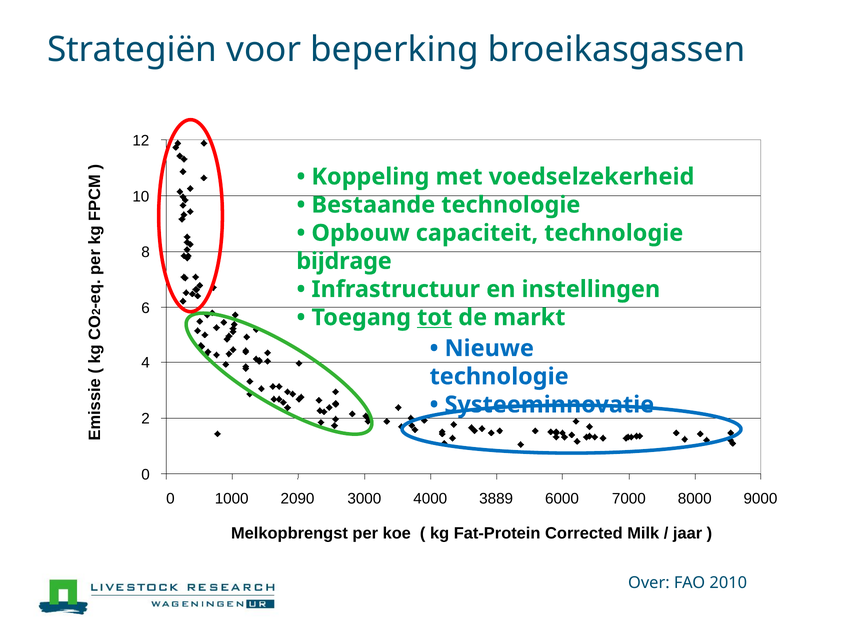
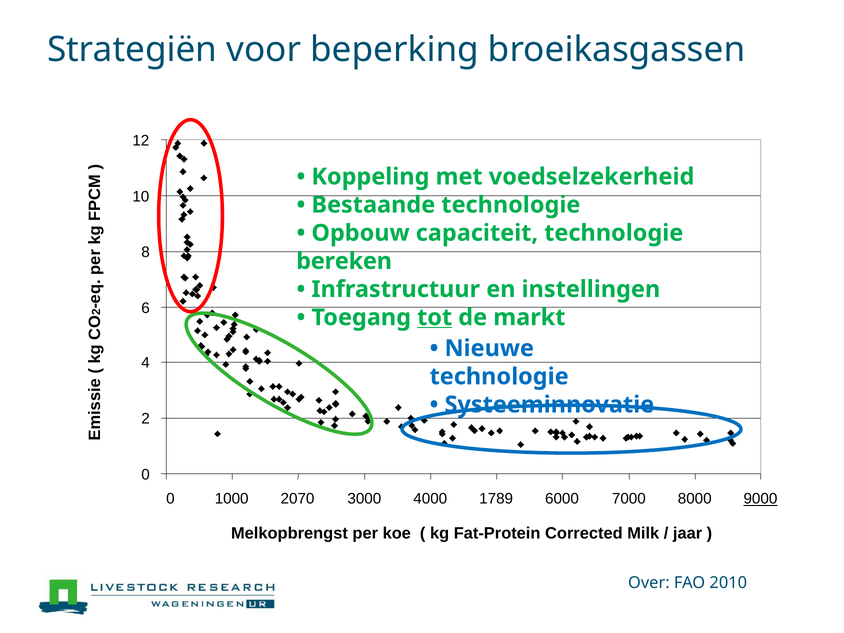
bijdrage: bijdrage -> bereken
2090: 2090 -> 2070
3889: 3889 -> 1789
9000 underline: none -> present
